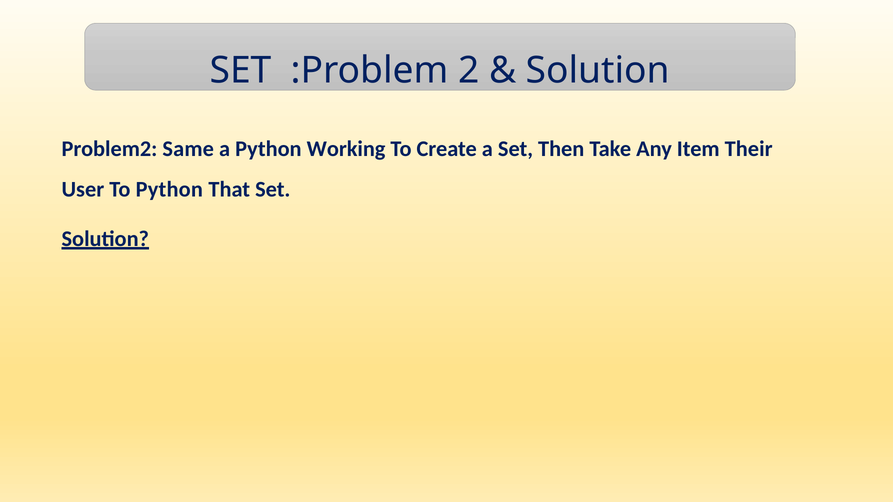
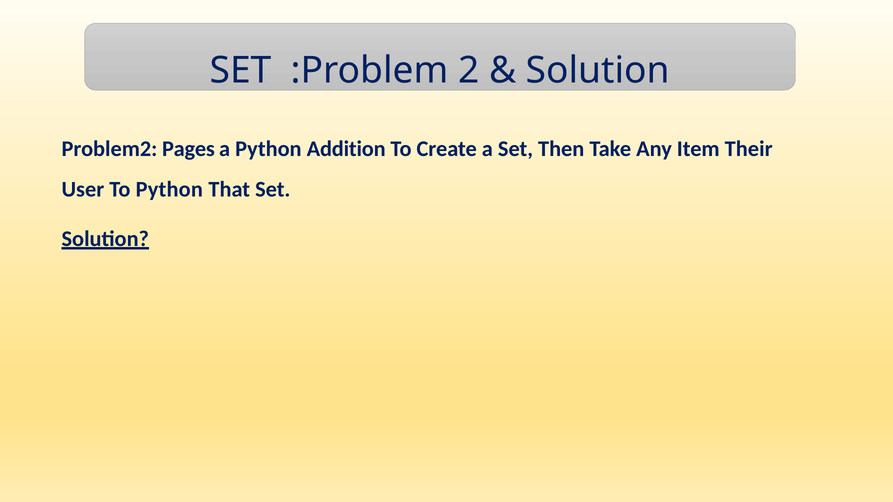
Same: Same -> Pages
Working: Working -> Addition
